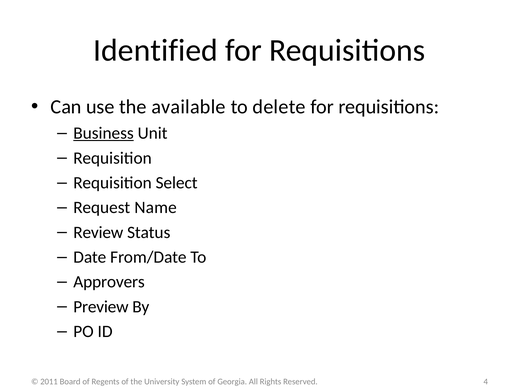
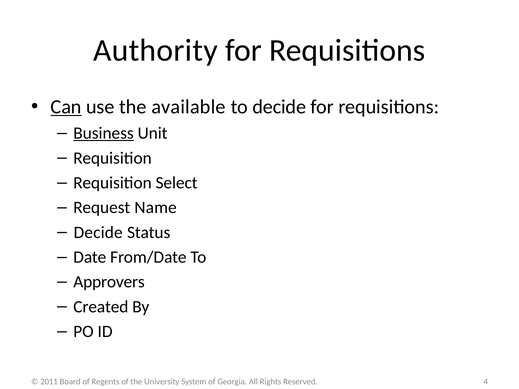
Identified: Identified -> Authority
Can underline: none -> present
to delete: delete -> decide
Review at (98, 233): Review -> Decide
Preview: Preview -> Created
